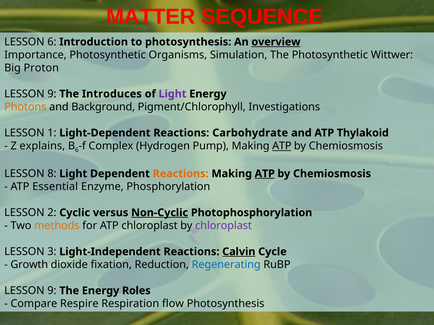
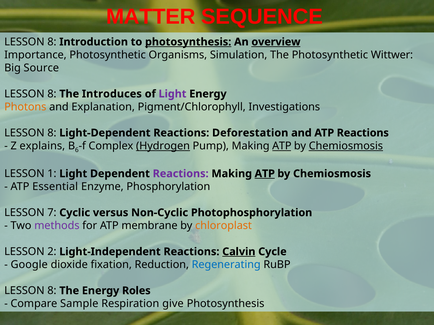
6 at (52, 42): 6 -> 8
photosynthesis at (188, 42) underline: none -> present
Proton: Proton -> Source
9 at (52, 94): 9 -> 8
Background: Background -> Explanation
1 at (52, 133): 1 -> 8
Carbohydrate: Carbohydrate -> Deforestation
ATP Thylakoid: Thylakoid -> Reactions
Hydrogen underline: none -> present
Chemiosmosis at (346, 146) underline: none -> present
8: 8 -> 1
Reactions at (181, 174) colour: orange -> purple
2: 2 -> 7
Non-Cyclic underline: present -> none
methods colour: orange -> purple
ATP chloroplast: chloroplast -> membrane
chloroplast at (224, 226) colour: purple -> orange
3: 3 -> 2
Growth: Growth -> Google
9 at (52, 291): 9 -> 8
Respire: Respire -> Sample
flow: flow -> give
